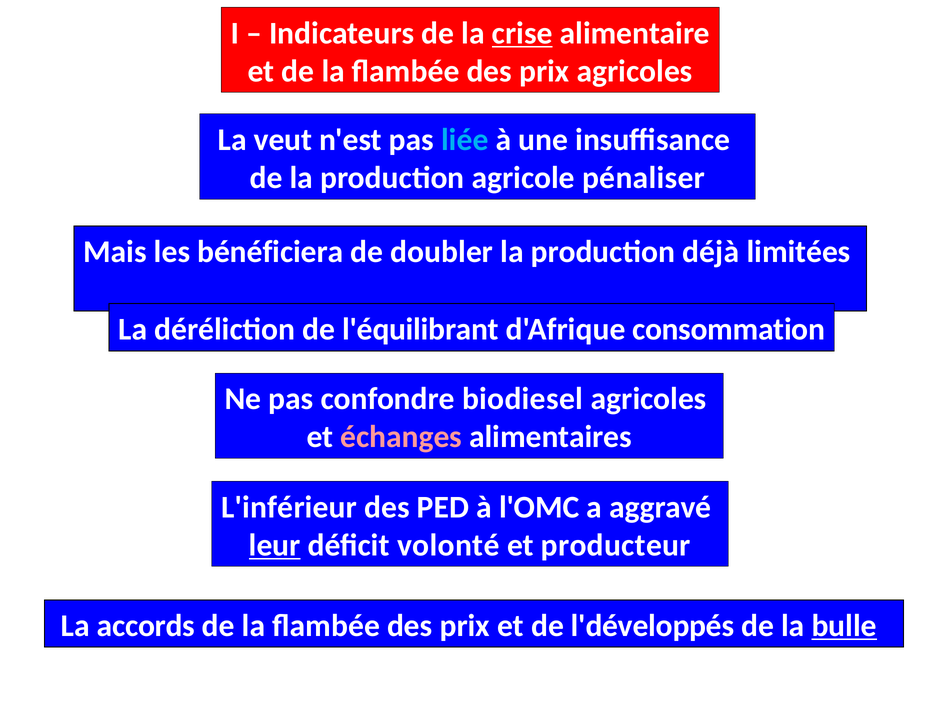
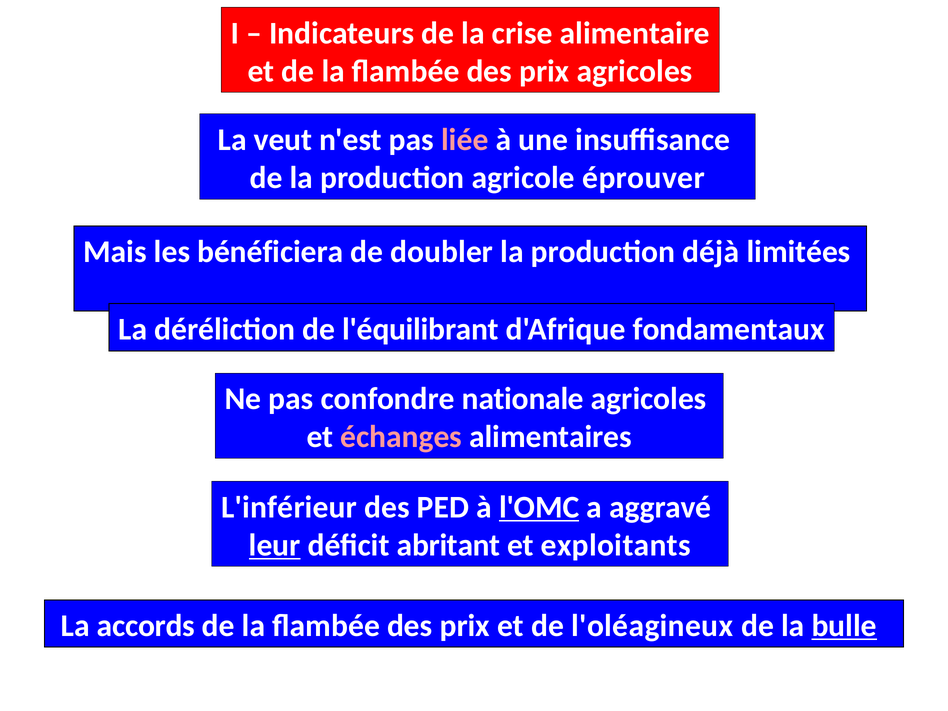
crise underline: present -> none
liée colour: light blue -> pink
pénaliser: pénaliser -> éprouver
consommation: consommation -> fondamentaux
biodiesel: biodiesel -> nationale
l'OMC underline: none -> present
volonté: volonté -> abritant
producteur: producteur -> exploitants
l'développés: l'développés -> l'oléagineux
